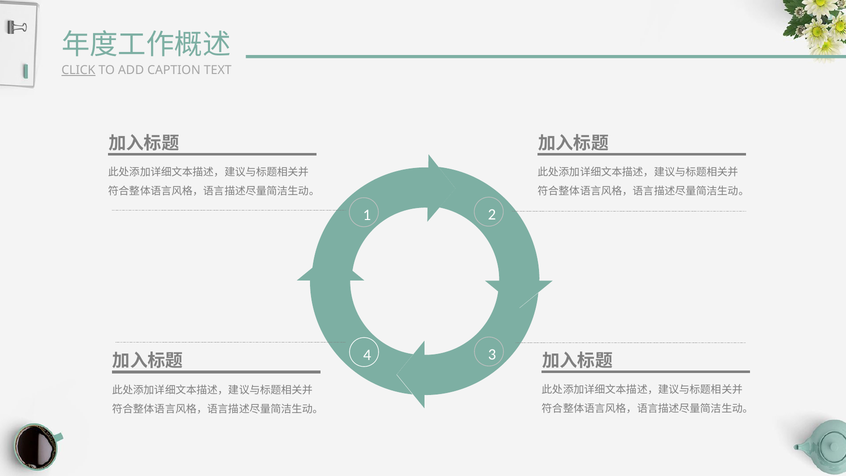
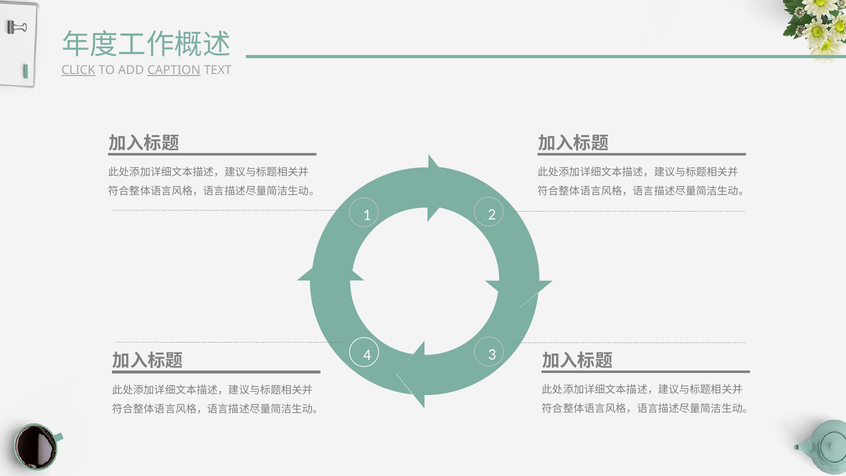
CAPTION underline: none -> present
